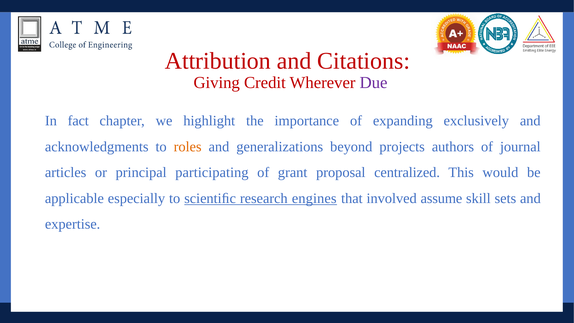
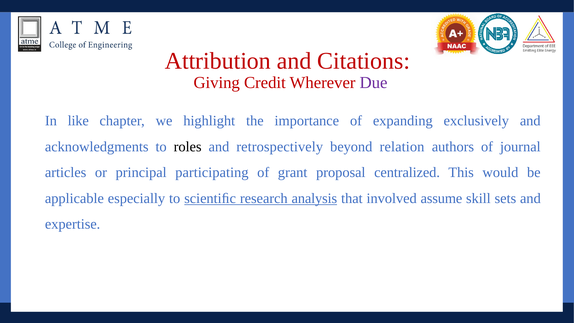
fact: fact -> like
roles colour: orange -> black
generalizations: generalizations -> retrospectively
projects: projects -> relation
engines: engines -> analysis
